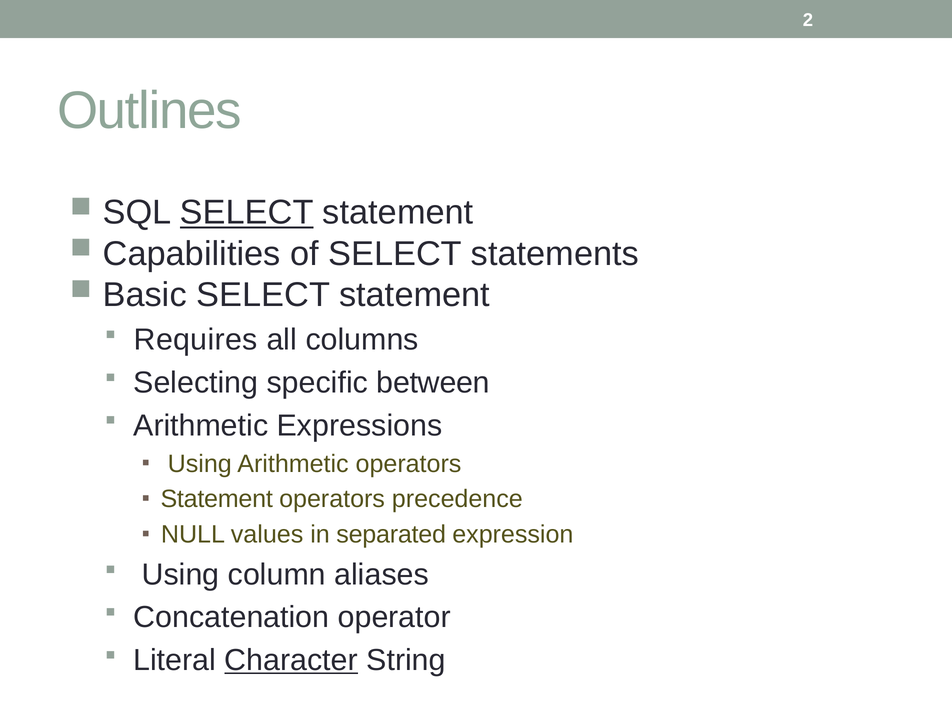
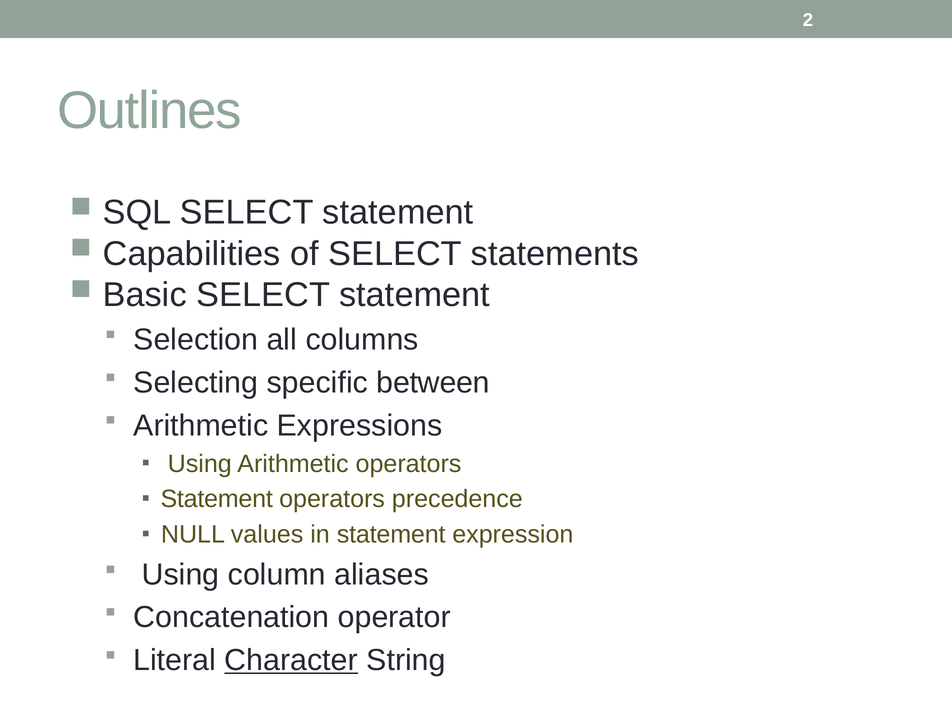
SELECT at (247, 213) underline: present -> none
Requires: Requires -> Selection
in separated: separated -> statement
